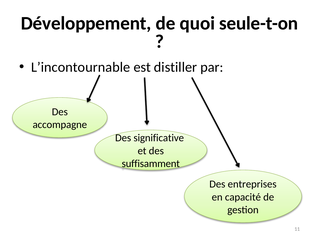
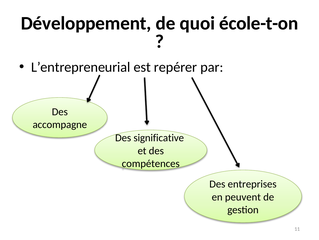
seule-t-on: seule-t-on -> école-t-on
L’incontournable: L’incontournable -> L’entrepreneurial
distiller: distiller -> repérer
suffisamment: suffisamment -> compétences
capacité: capacité -> peuvent
